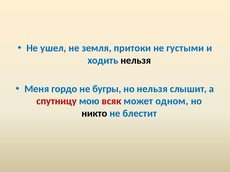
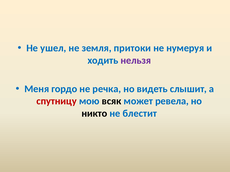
густыми: густыми -> нумеруя
нельзя at (136, 61) colour: black -> purple
бугры: бугры -> речка
но нельзя: нельзя -> видеть
всяк colour: red -> black
одном: одном -> ревела
